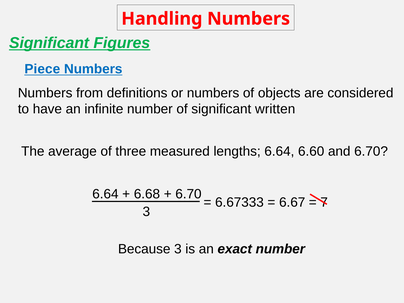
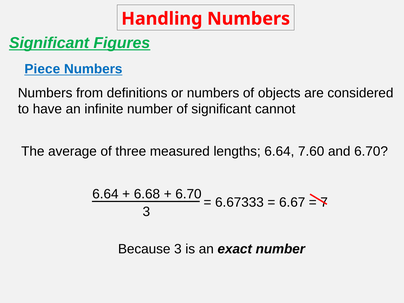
written: written -> cannot
6.60: 6.60 -> 7.60
